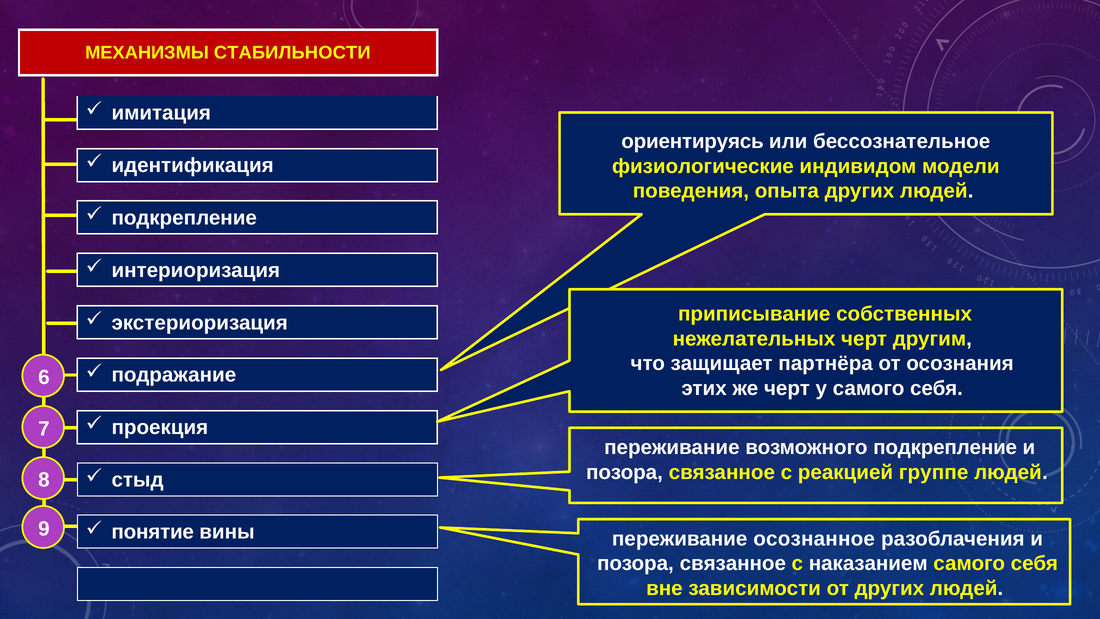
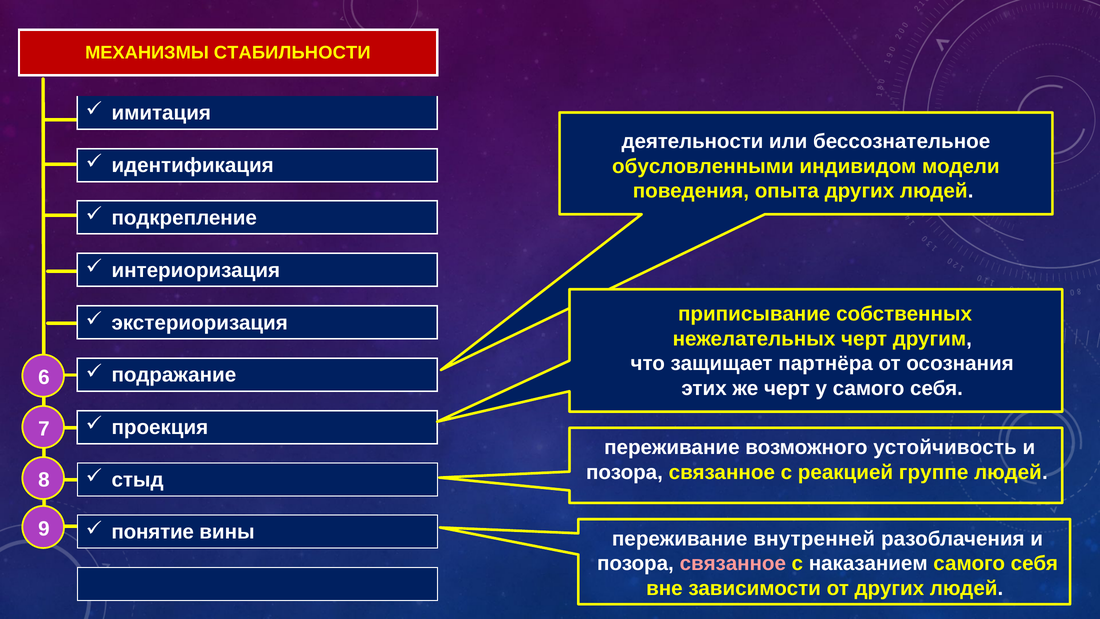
ориентируясь: ориентируясь -> деятельности
физиологические: физиологические -> обусловленными
возможного подкрепление: подкрепление -> устойчивость
осознанное: осознанное -> внутренней
связанное at (733, 563) colour: white -> pink
